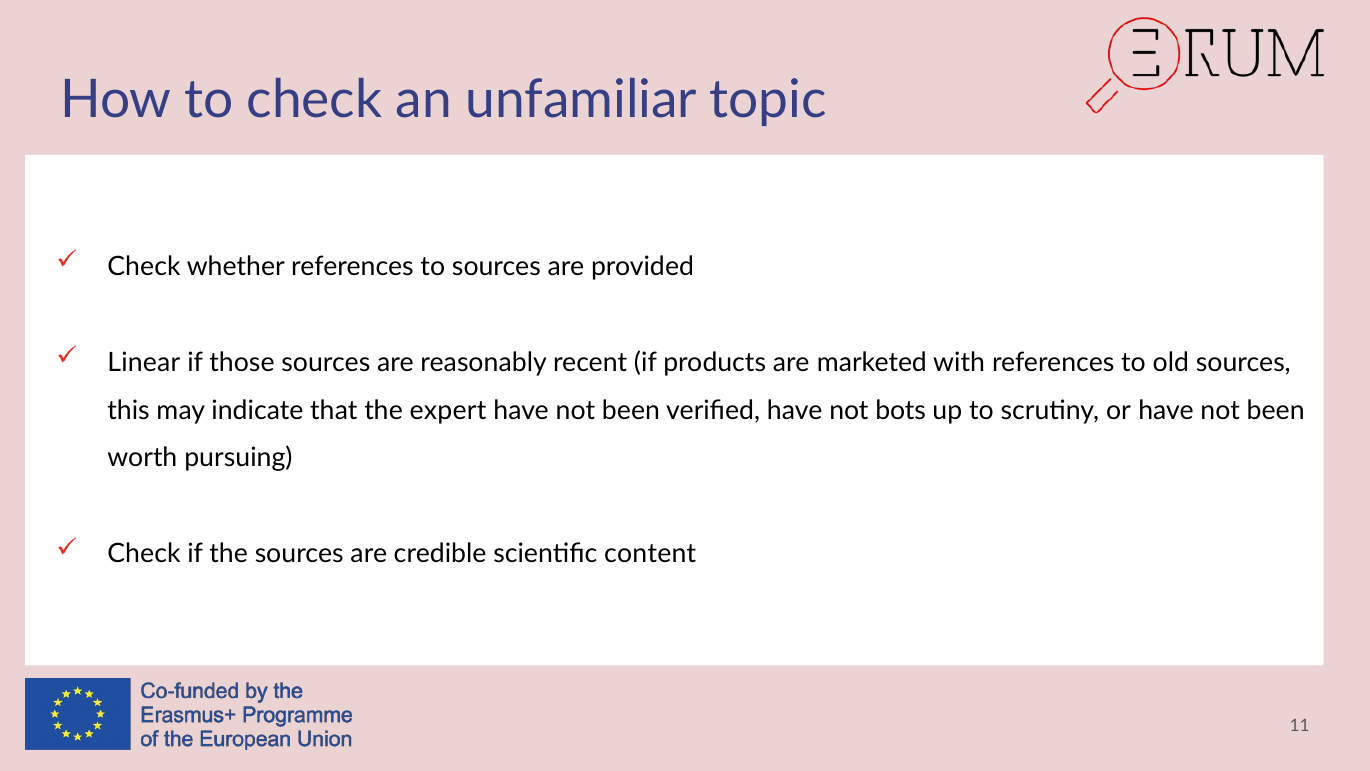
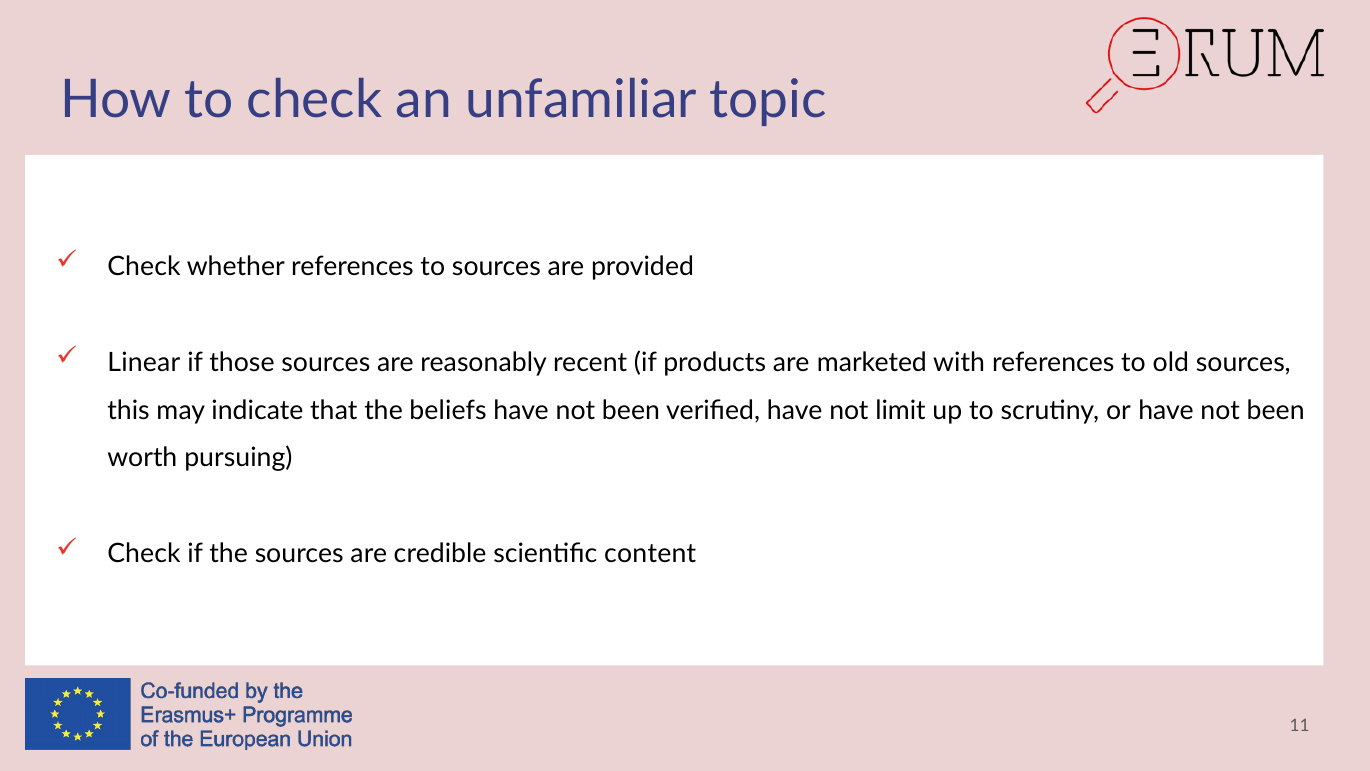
expert: expert -> beliefs
bots: bots -> limit
